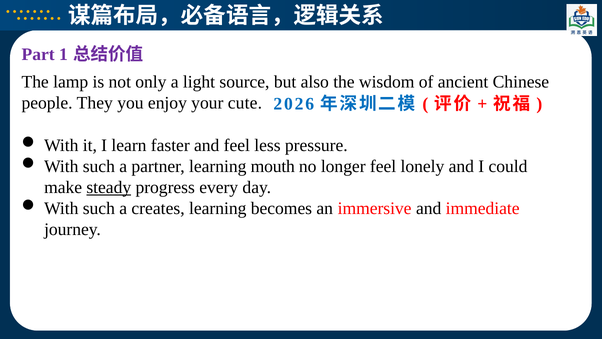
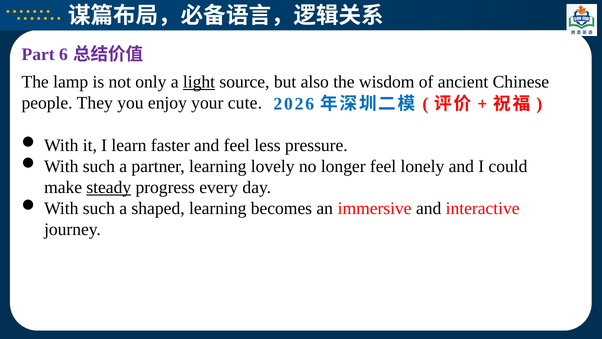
1: 1 -> 6
light underline: none -> present
mouth: mouth -> lovely
creates: creates -> shaped
immediate: immediate -> interactive
